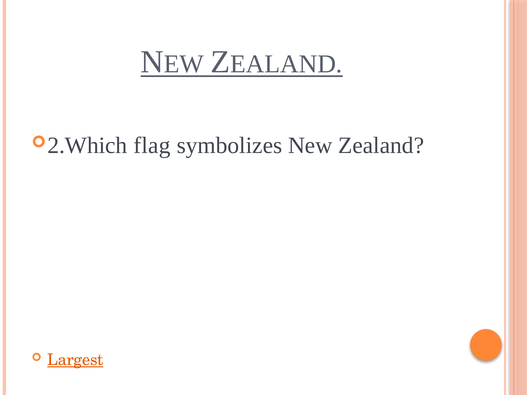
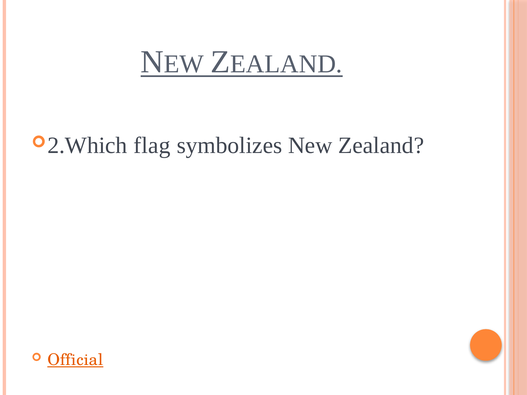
Largest: Largest -> Official
